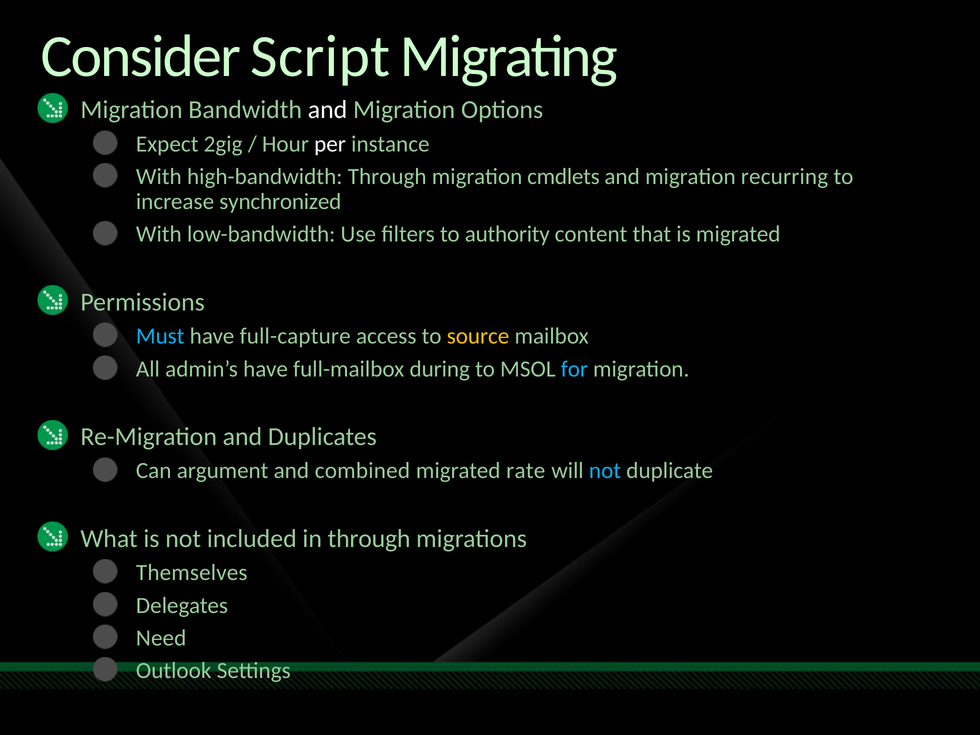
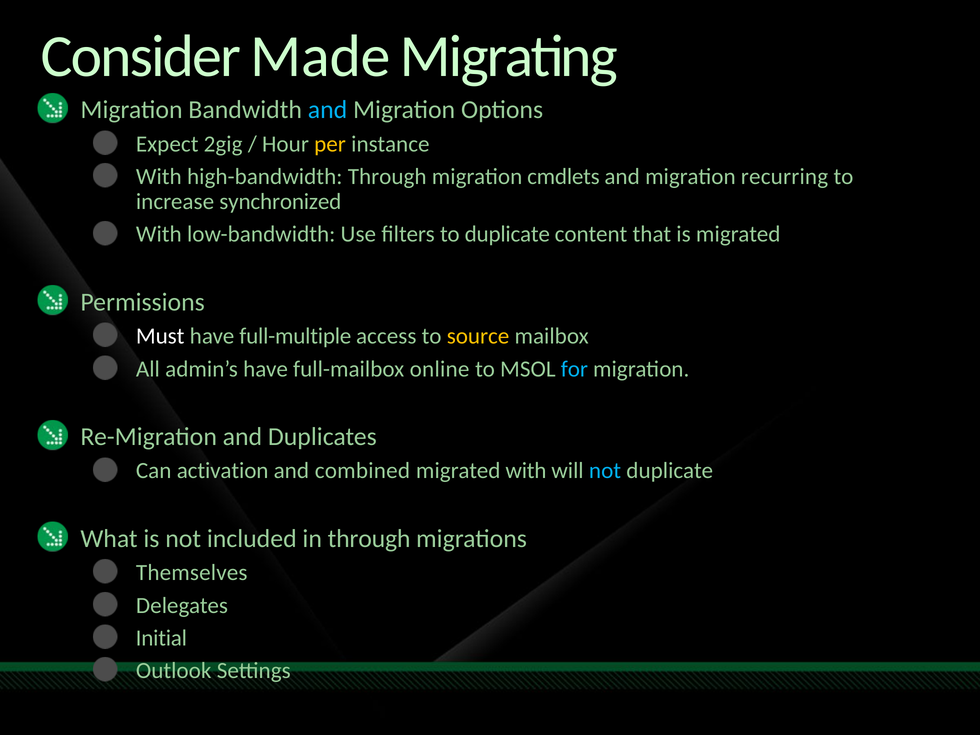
Script: Script -> Made
and at (328, 110) colour: white -> light blue
per colour: white -> yellow
to authority: authority -> duplicate
Must colour: light blue -> white
full-capture: full-capture -> full-multiple
during: during -> online
argument: argument -> activation
migrated rate: rate -> with
Need: Need -> Initial
